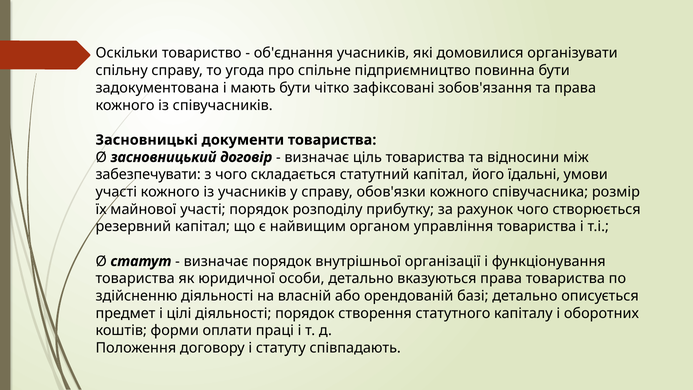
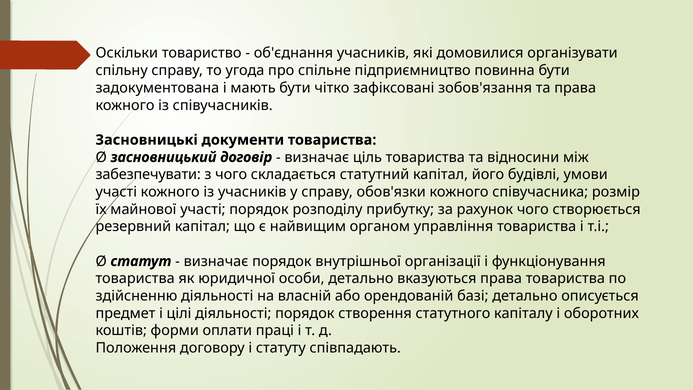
їдальні: їдальні -> будівлі
